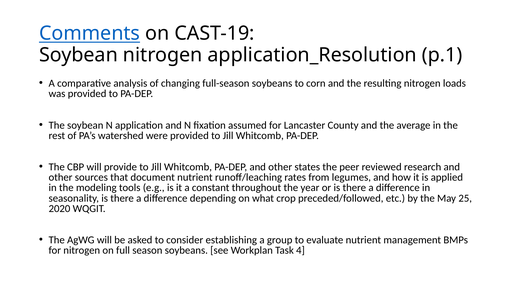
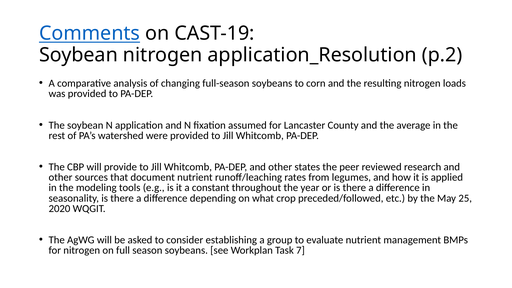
p.1: p.1 -> p.2
4: 4 -> 7
